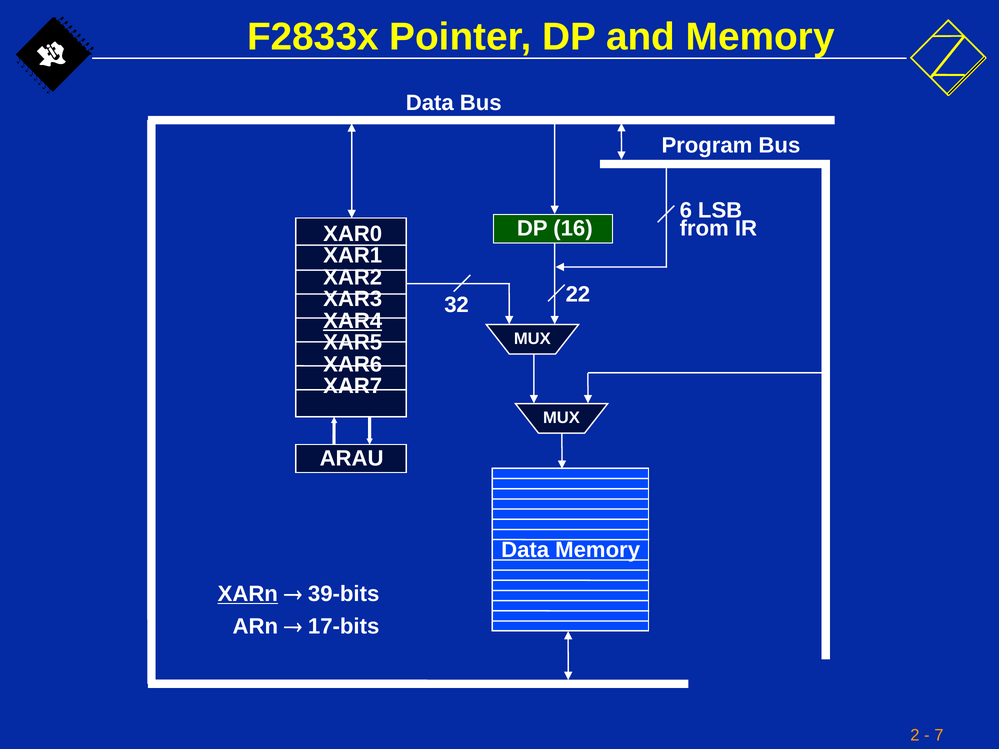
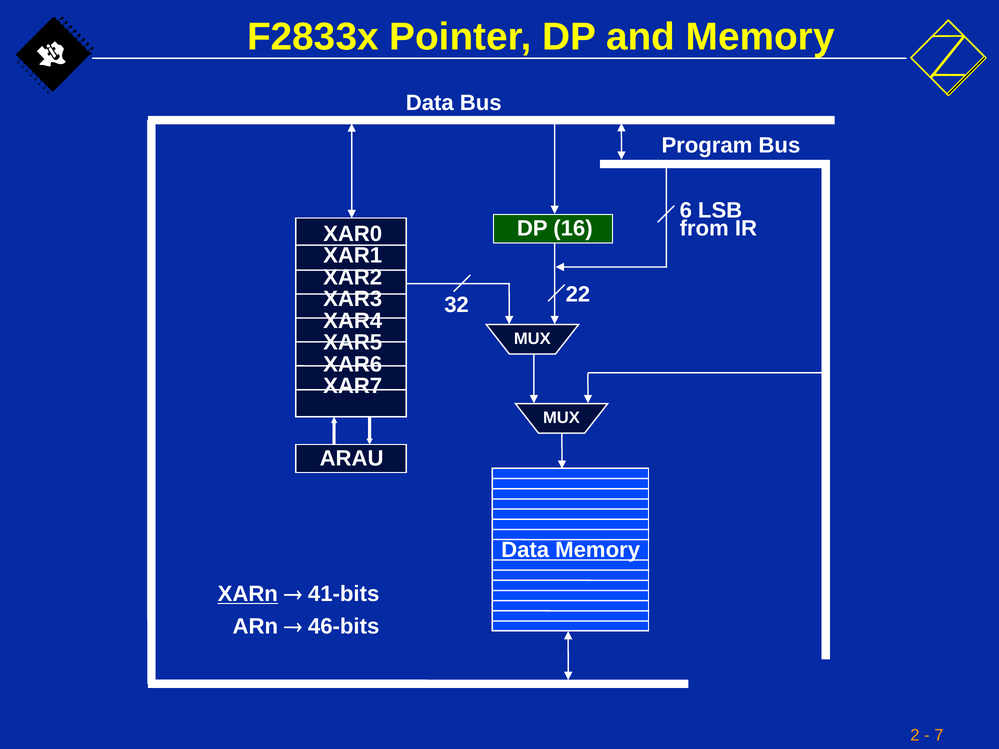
XAR4 underline: present -> none
39-bits: 39-bits -> 41-bits
17-bits: 17-bits -> 46-bits
